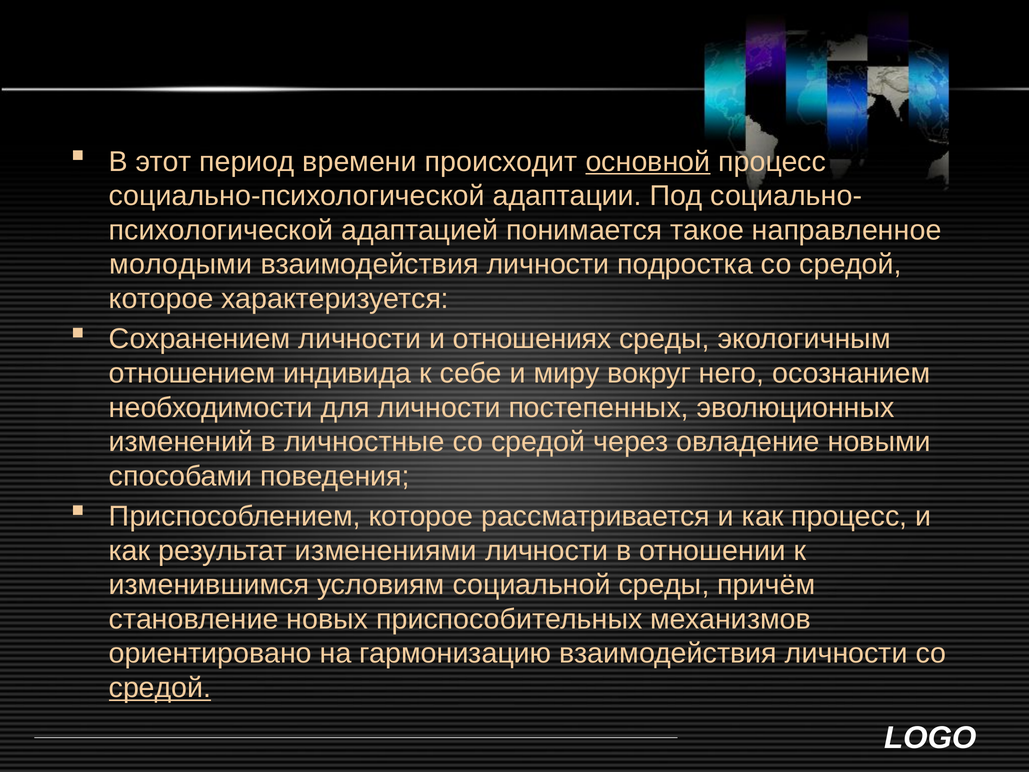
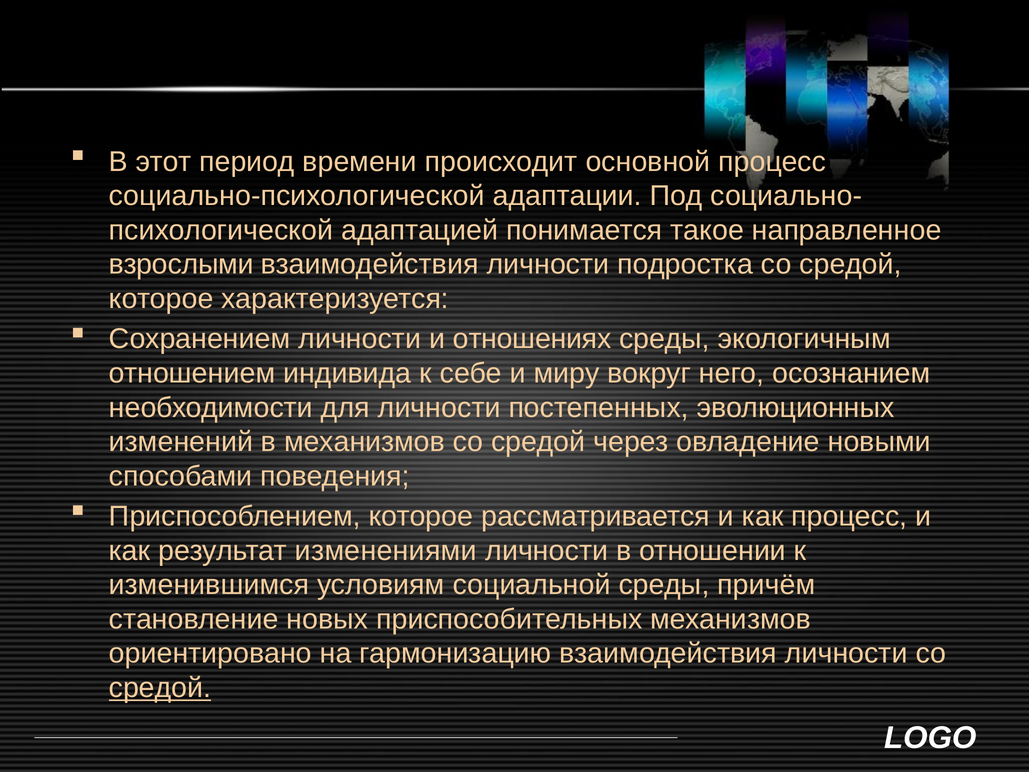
основной underline: present -> none
молодыми: молодыми -> взрослыми
в личностные: личностные -> механизмов
